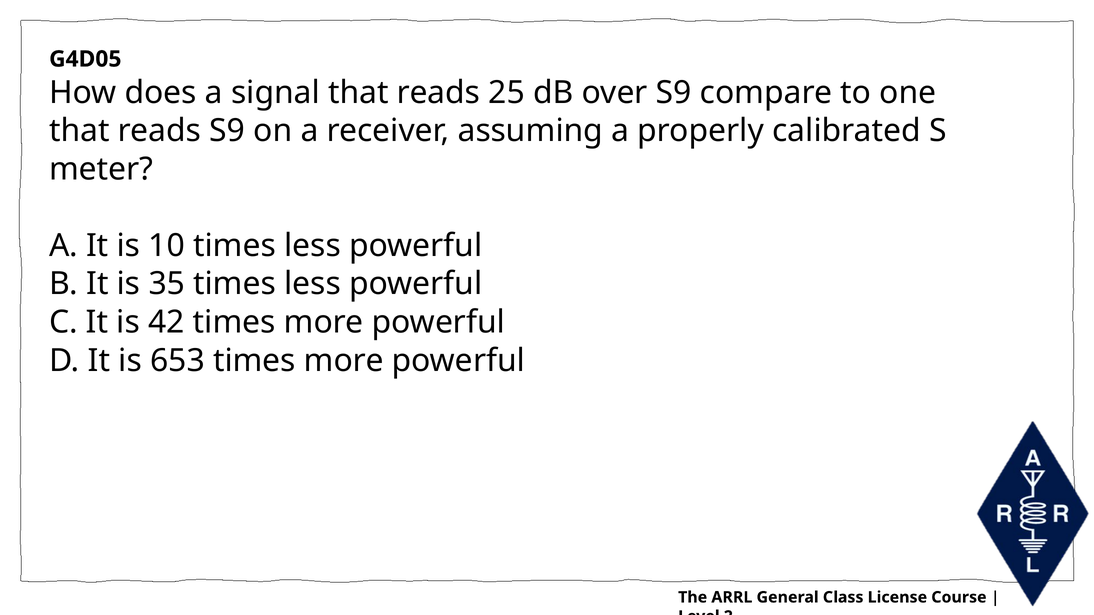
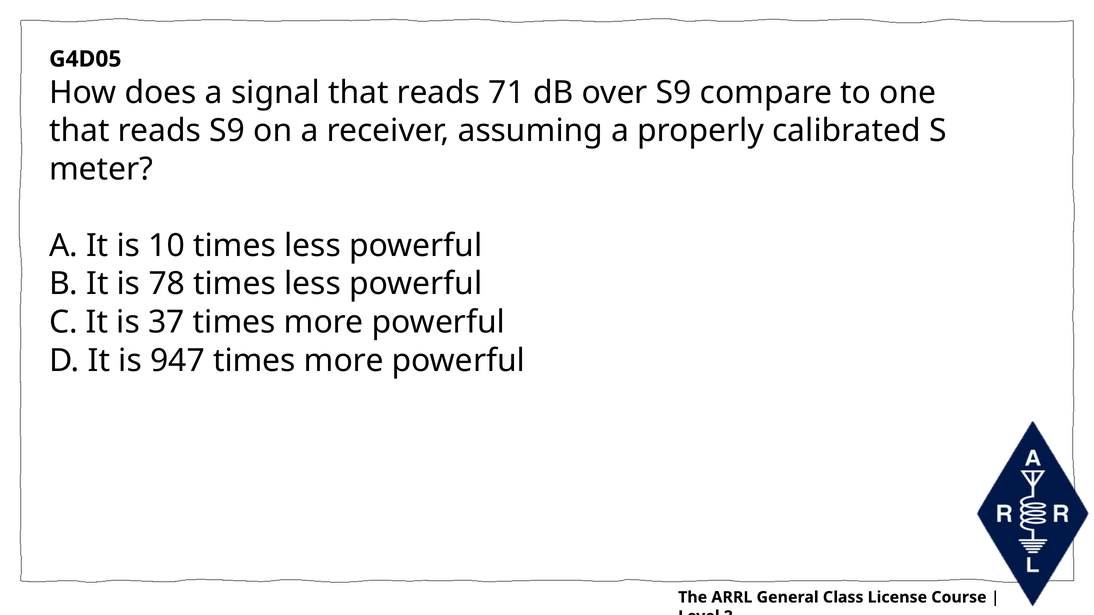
25: 25 -> 71
35: 35 -> 78
42: 42 -> 37
653: 653 -> 947
